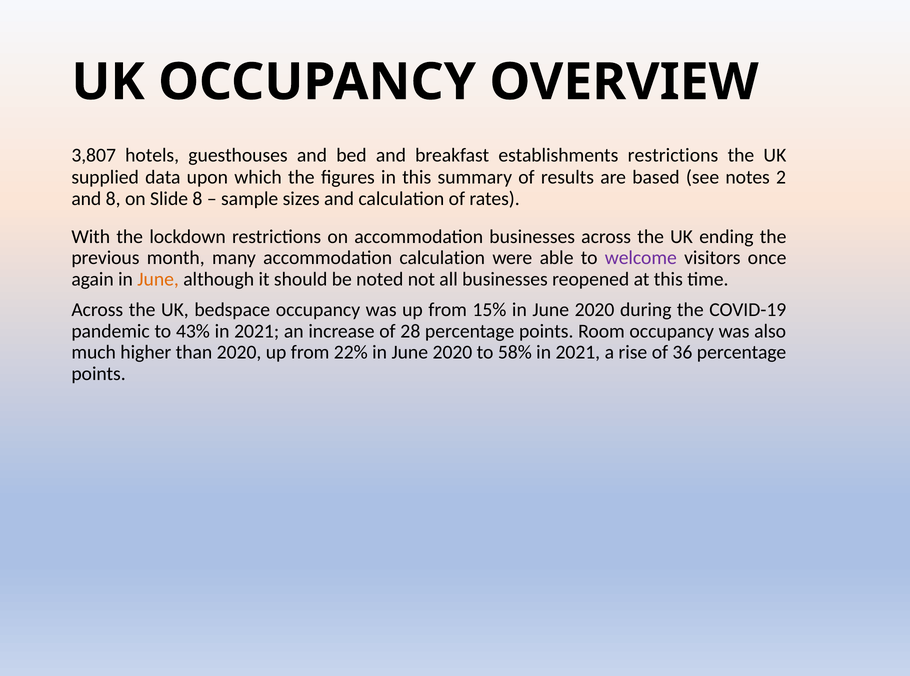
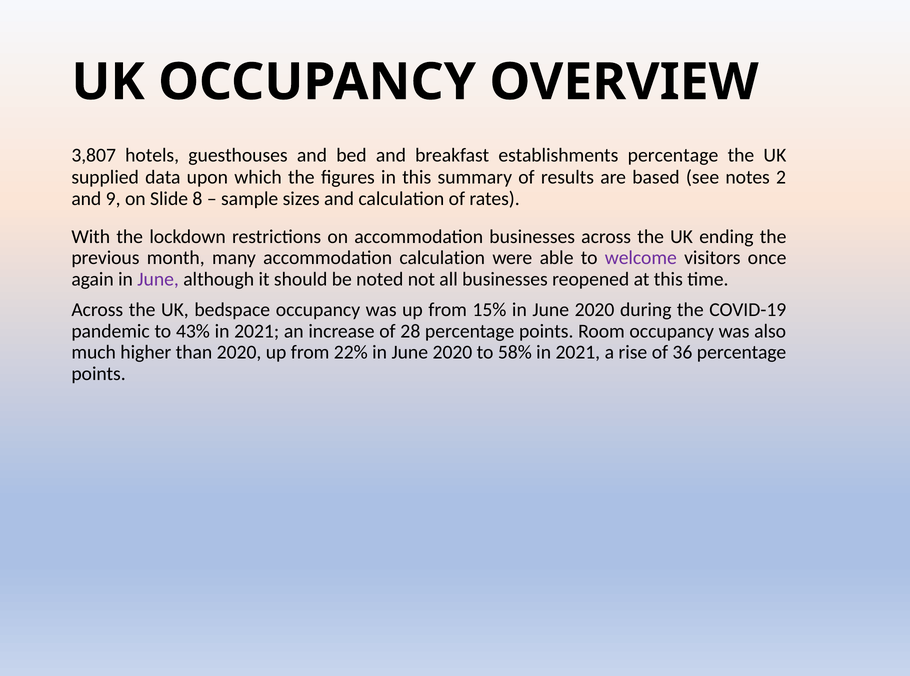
establishments restrictions: restrictions -> percentage
and 8: 8 -> 9
June at (158, 279) colour: orange -> purple
